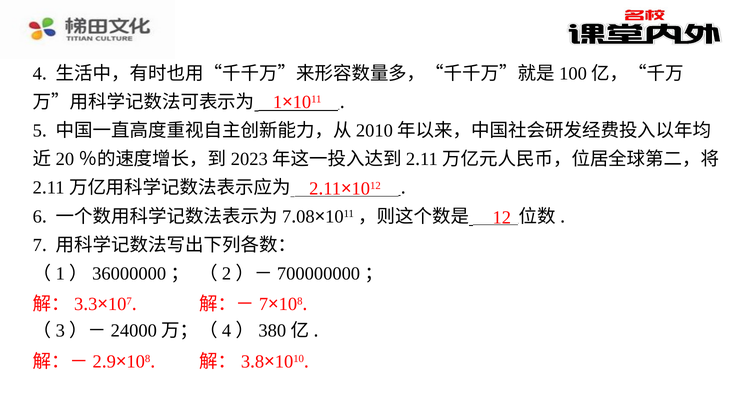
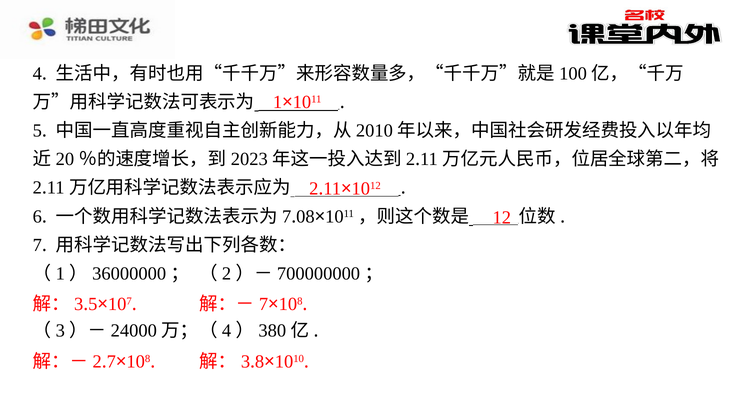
3 at (93, 304): 3 -> 5
9 at (111, 361): 9 -> 7
